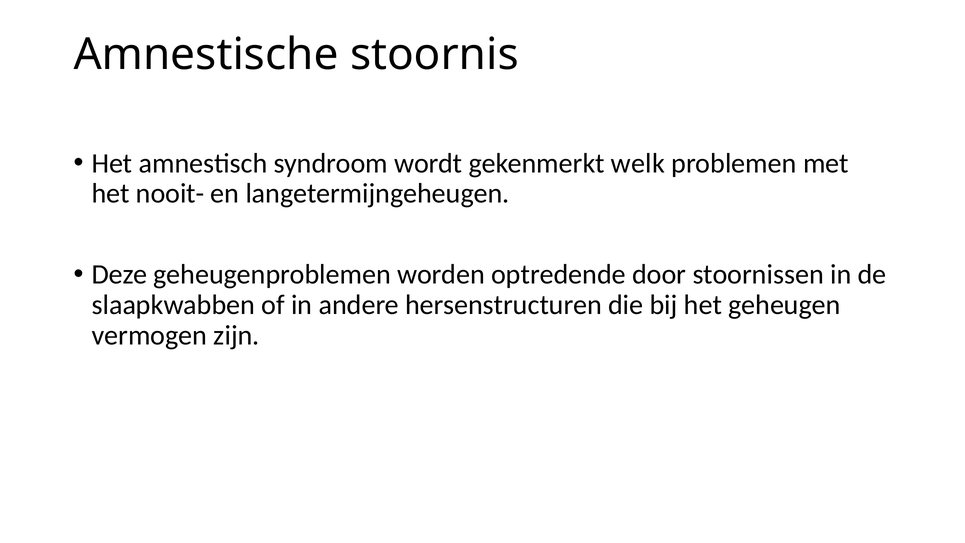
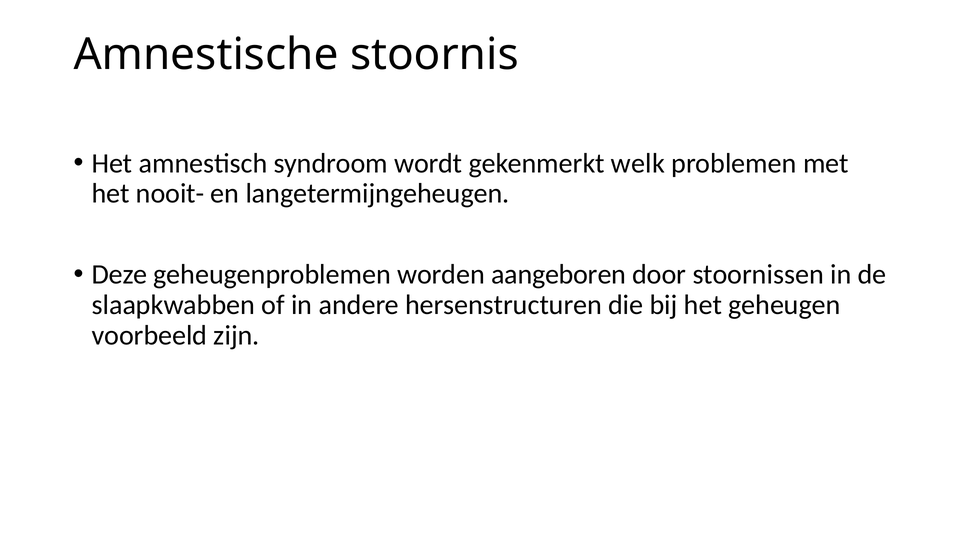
optredende: optredende -> aangeboren
vermogen: vermogen -> voorbeeld
